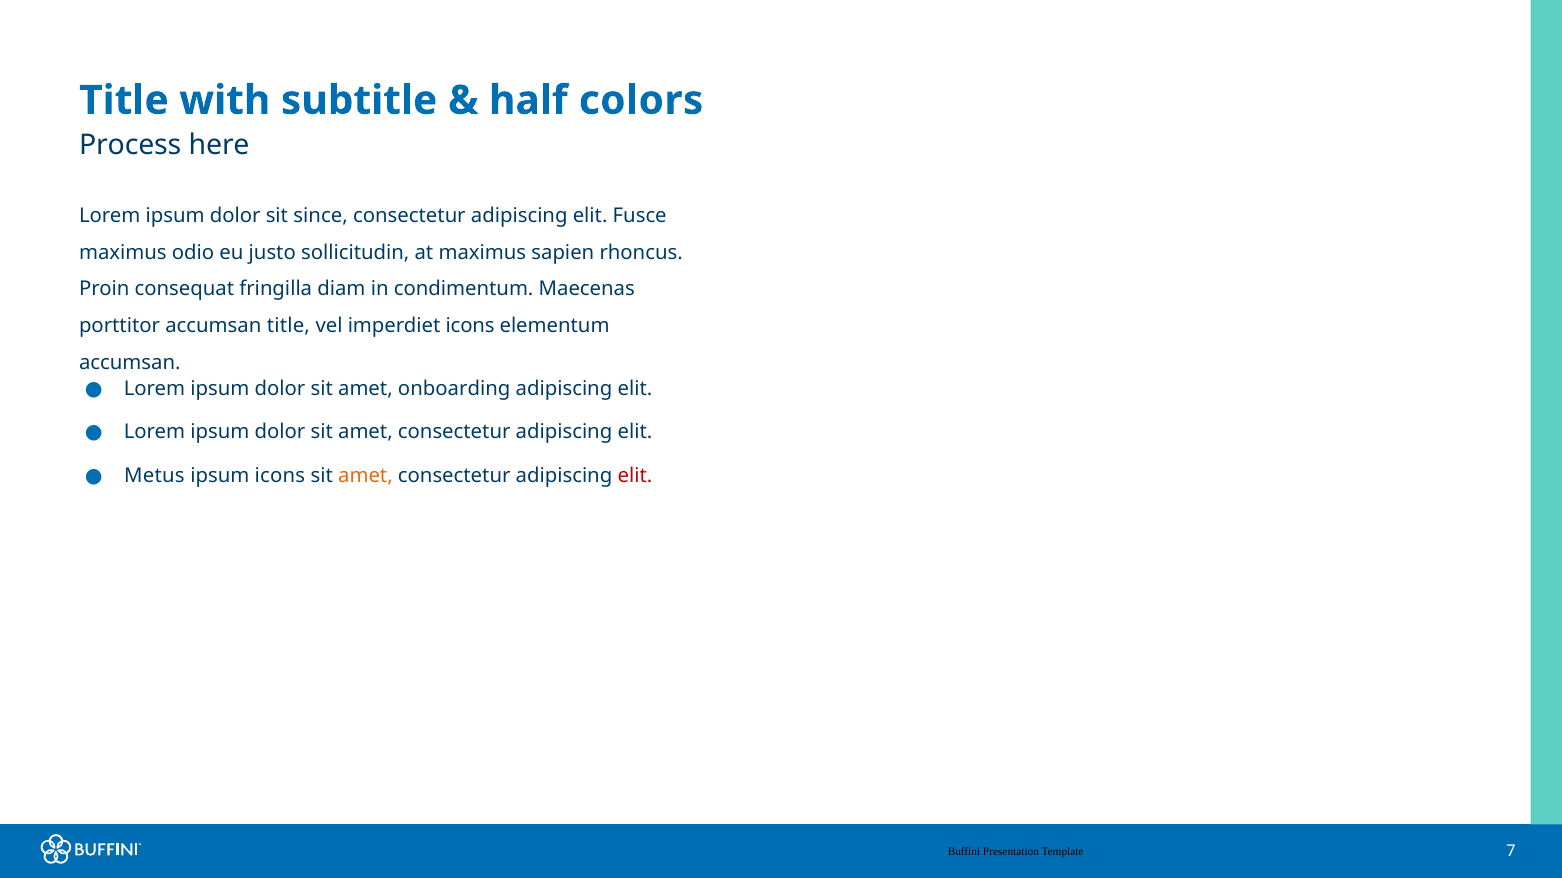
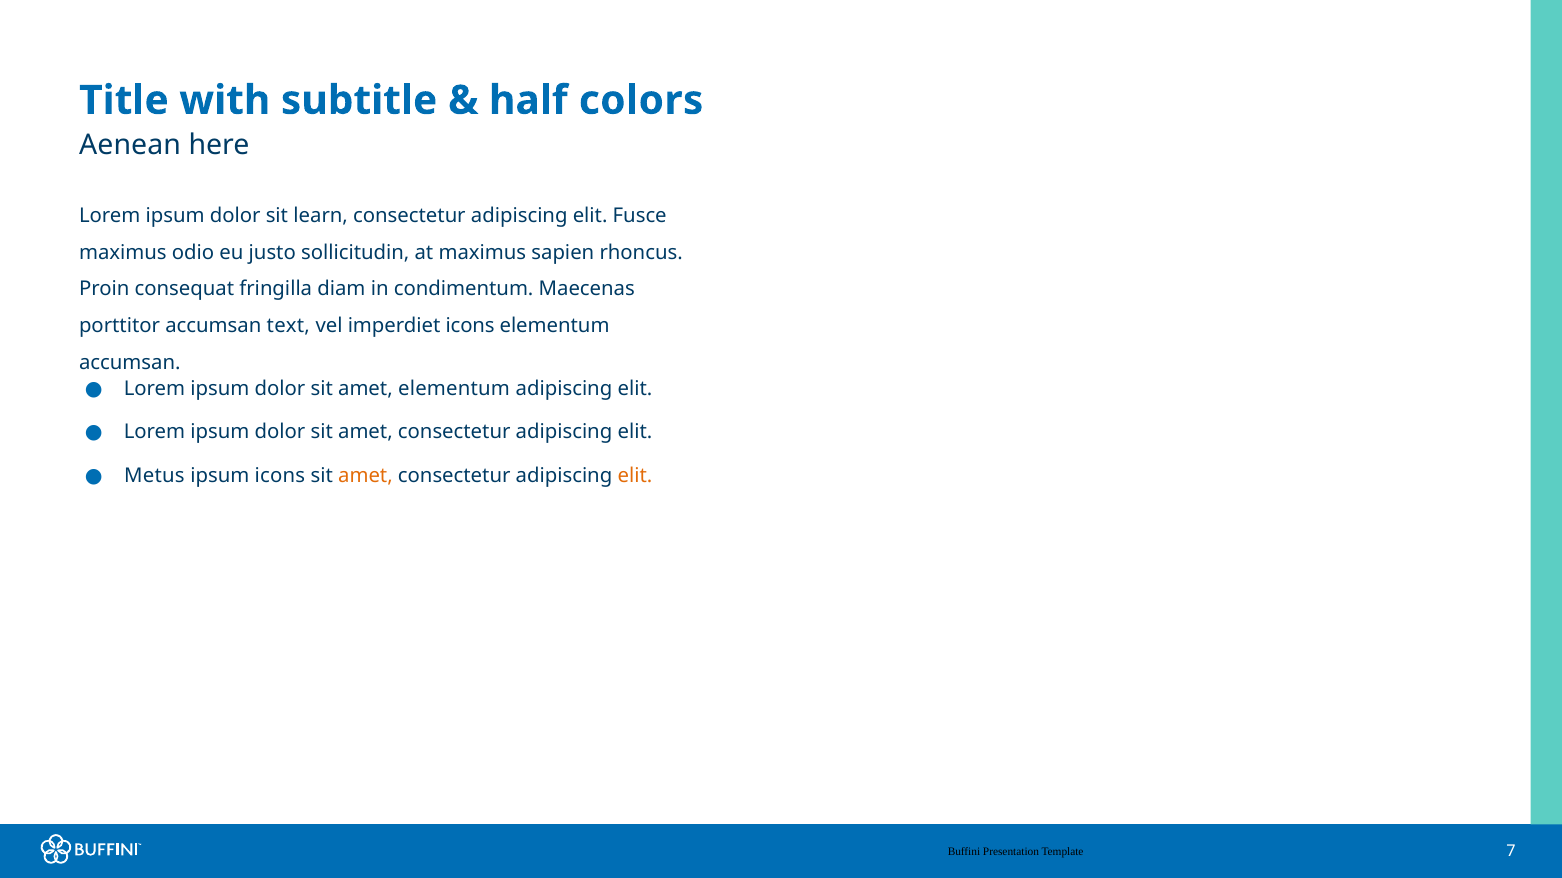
Process: Process -> Aenean
since: since -> learn
porttitor accumsan title: title -> text
amet onboarding: onboarding -> elementum
elit at (635, 476) colour: red -> orange
